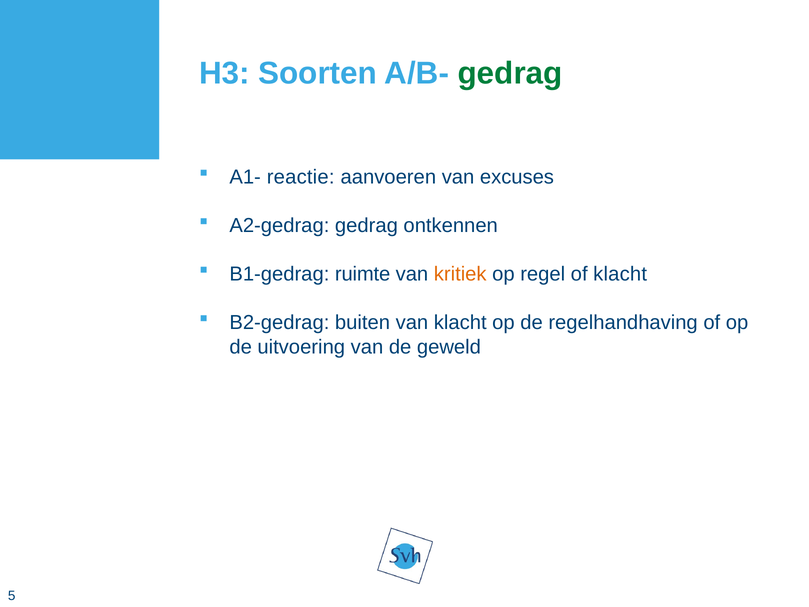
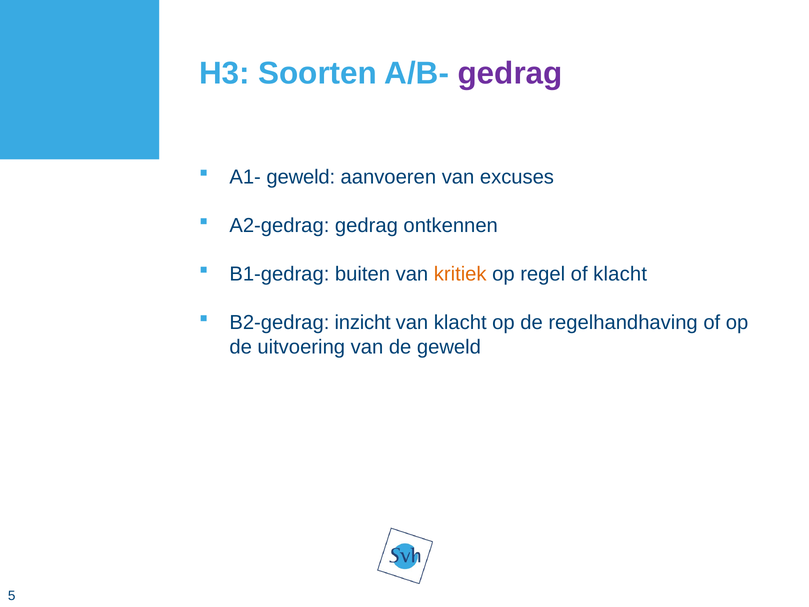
gedrag at (510, 73) colour: green -> purple
A1- reactie: reactie -> geweld
ruimte: ruimte -> buiten
buiten: buiten -> inzicht
